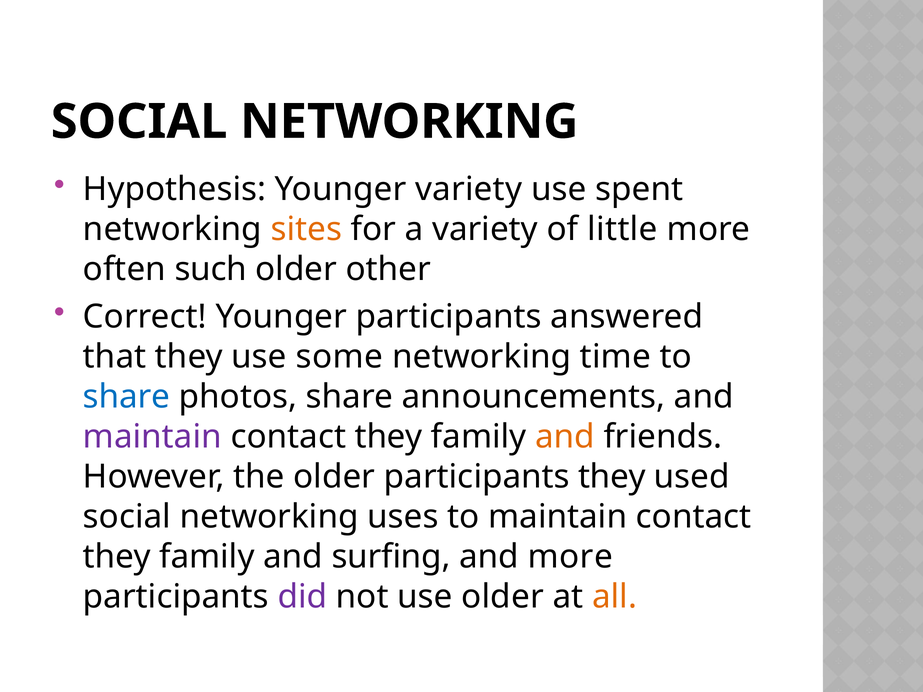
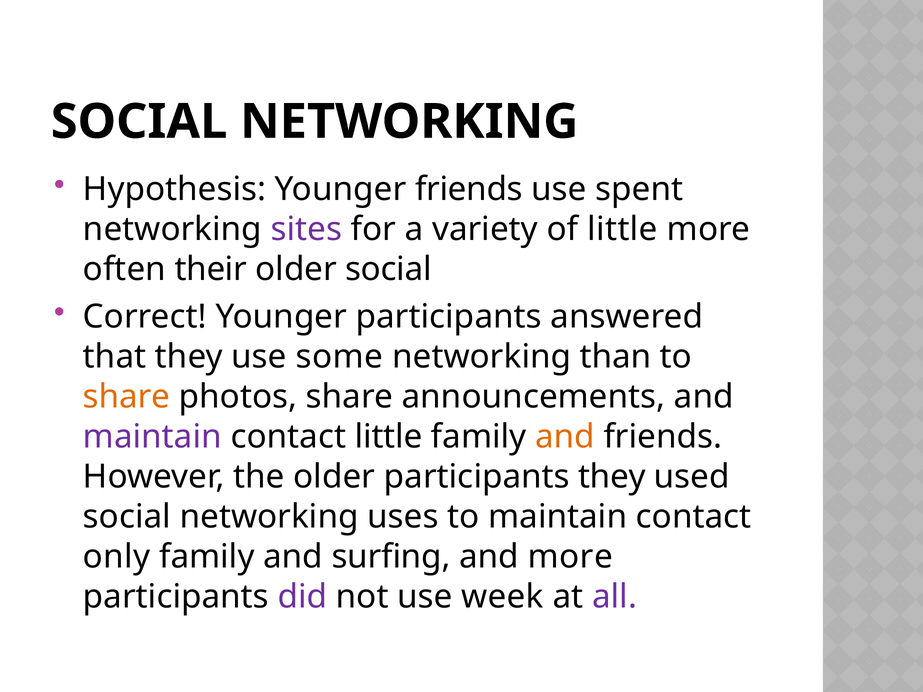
Younger variety: variety -> friends
sites colour: orange -> purple
such: such -> their
older other: other -> social
time: time -> than
share at (127, 397) colour: blue -> orange
they at (389, 437): they -> little
they at (117, 557): they -> only
use older: older -> week
all colour: orange -> purple
